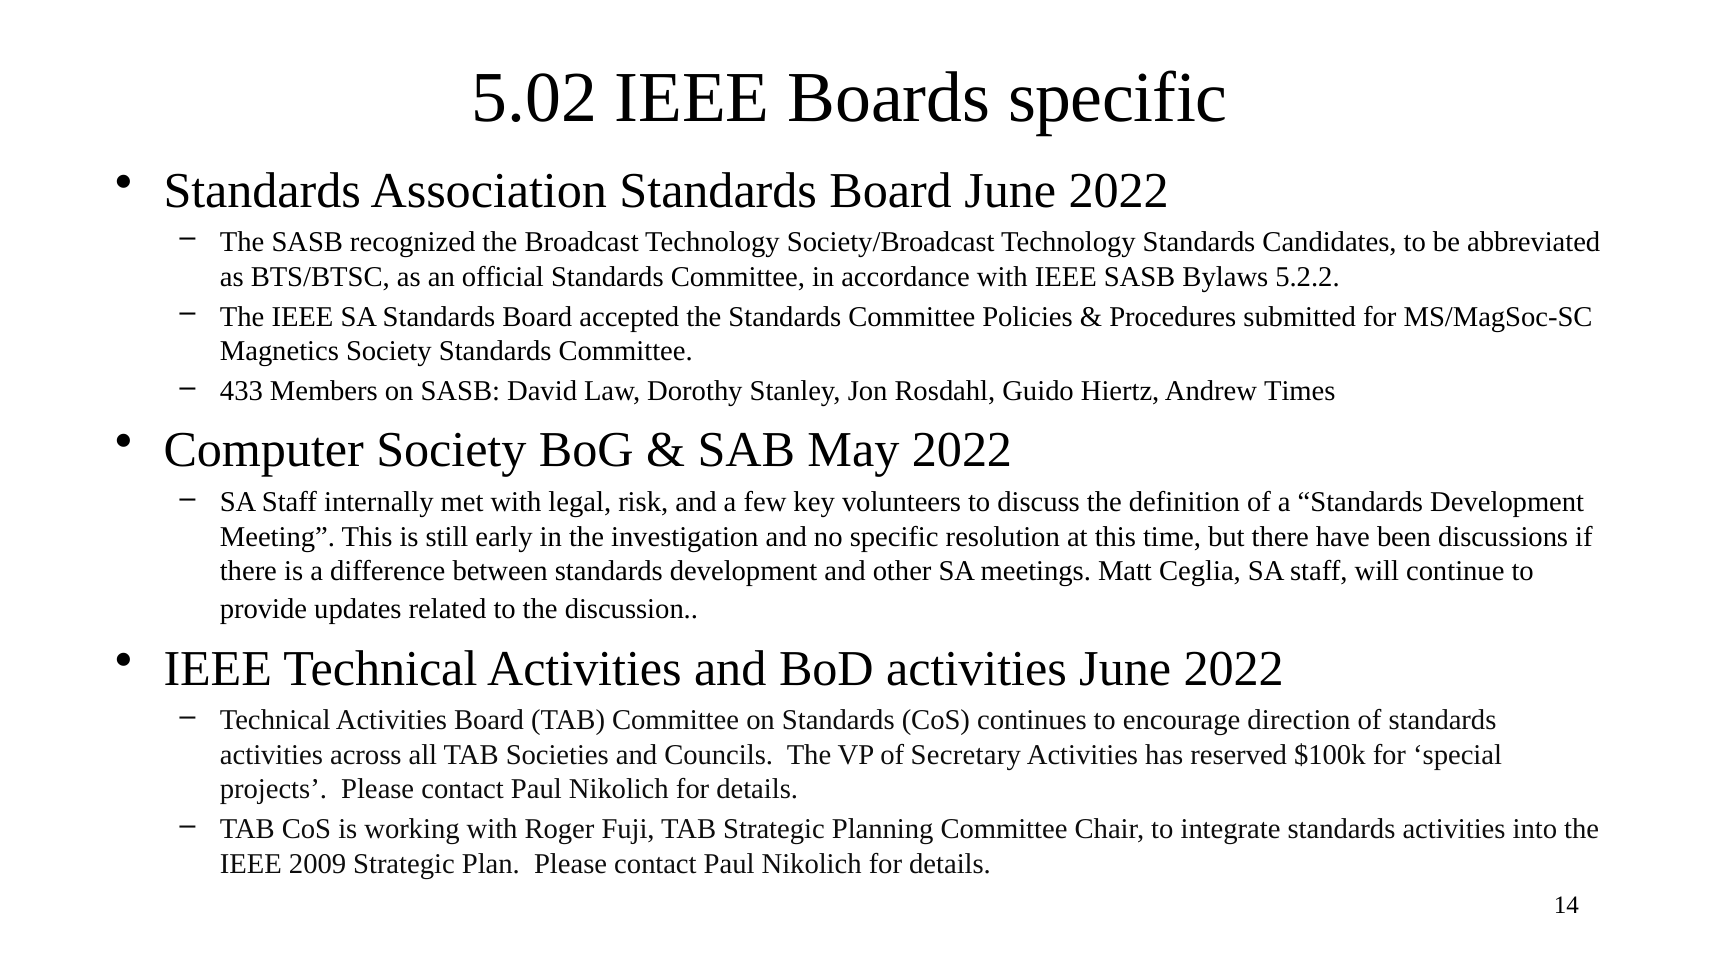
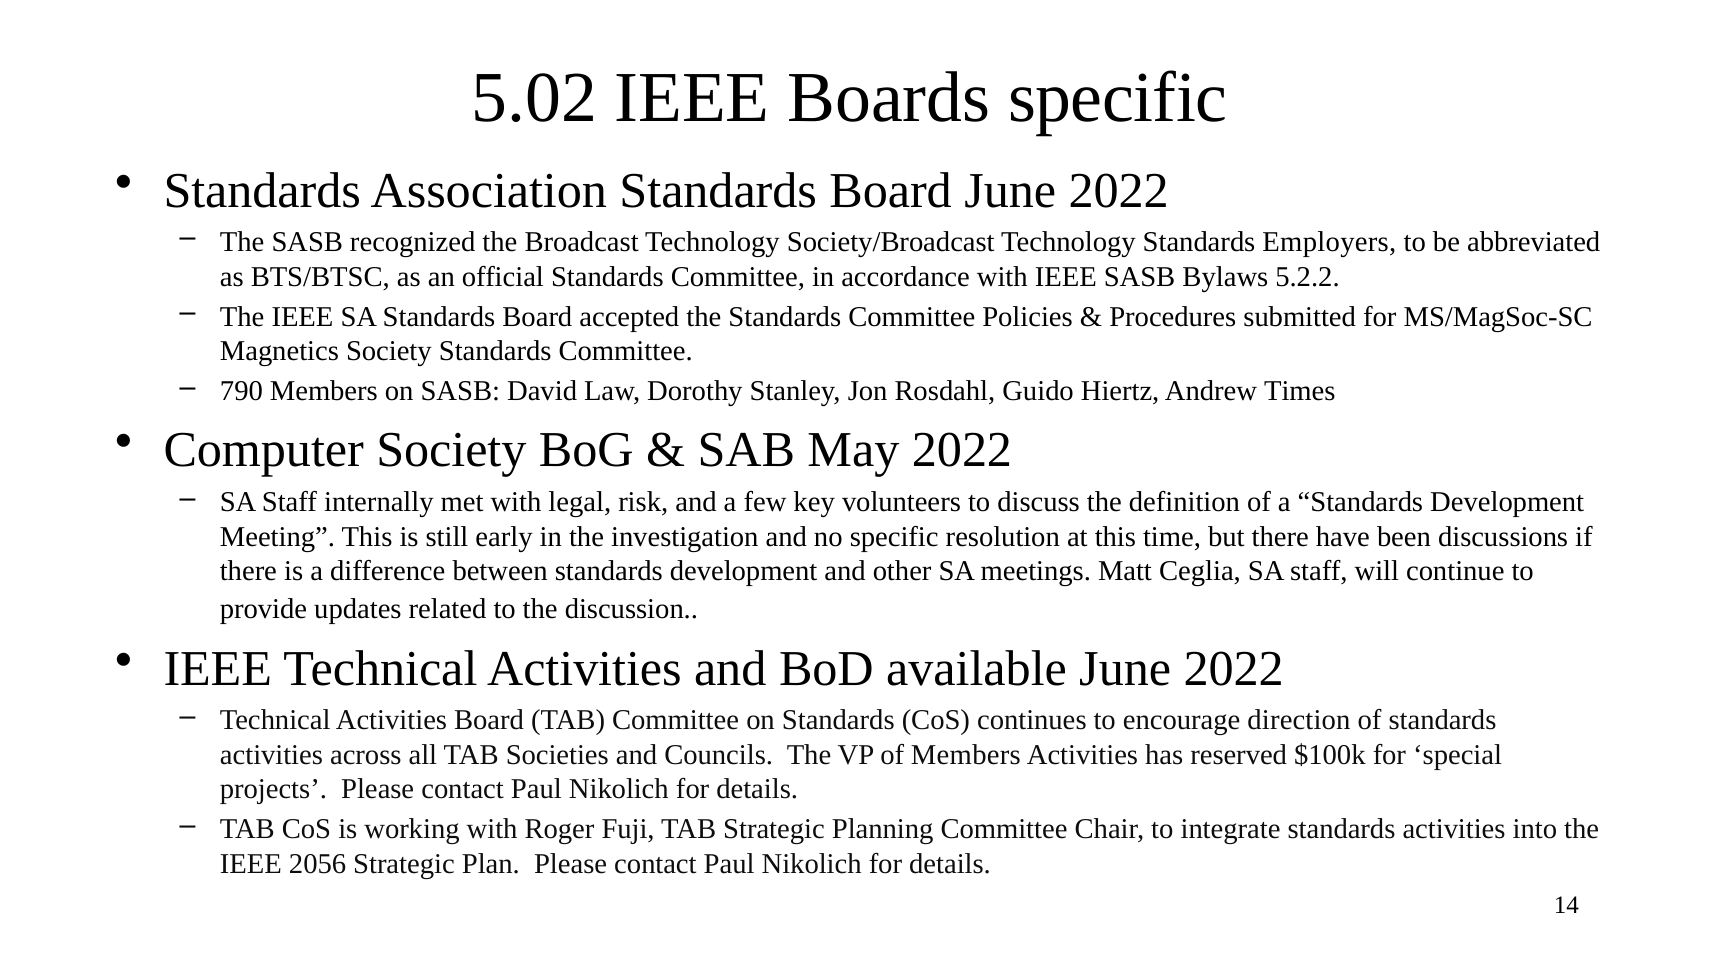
Candidates: Candidates -> Employers
433: 433 -> 790
BoD activities: activities -> available
of Secretary: Secretary -> Members
2009: 2009 -> 2056
